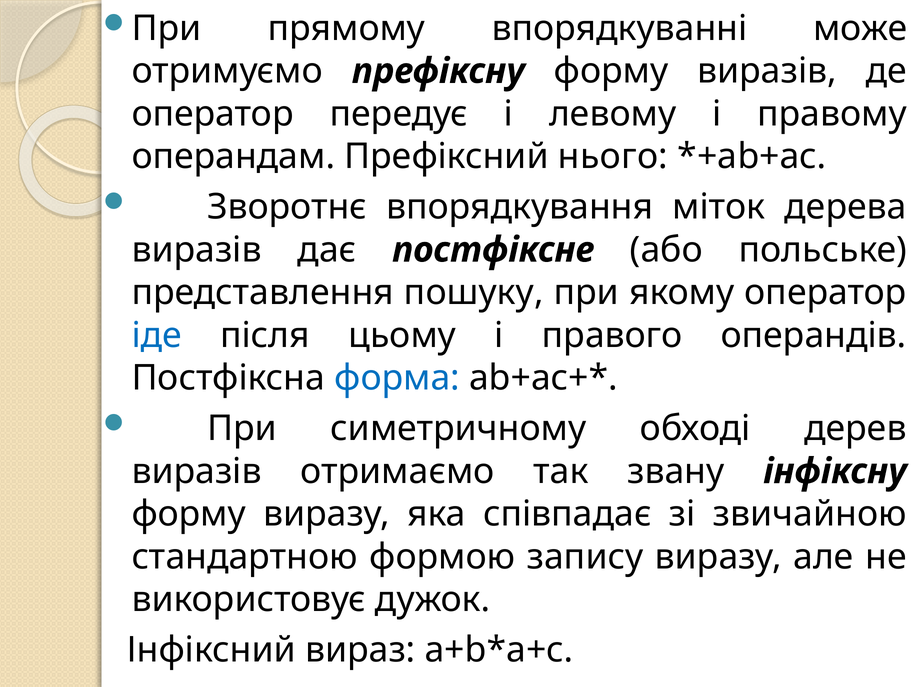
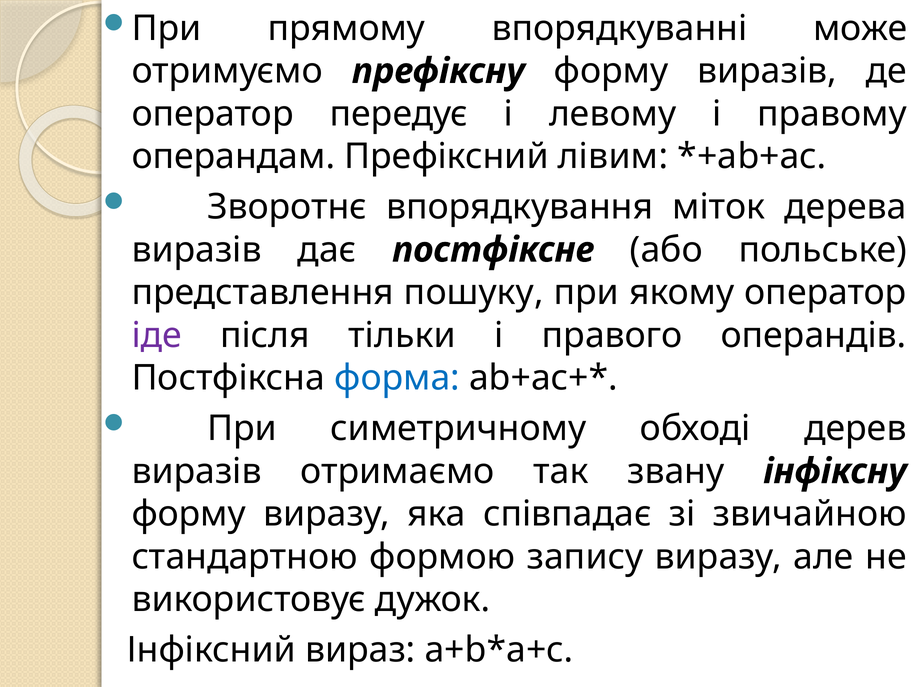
нього: нього -> лівим
іде colour: blue -> purple
цьому: цьому -> тільки
